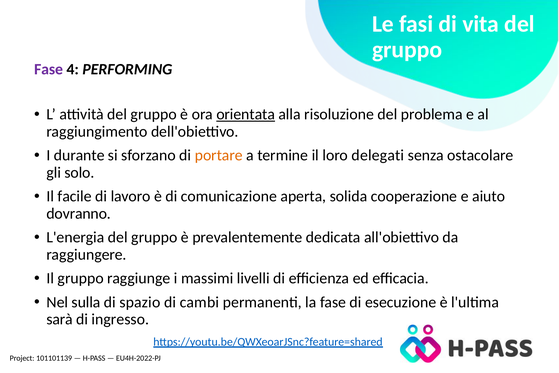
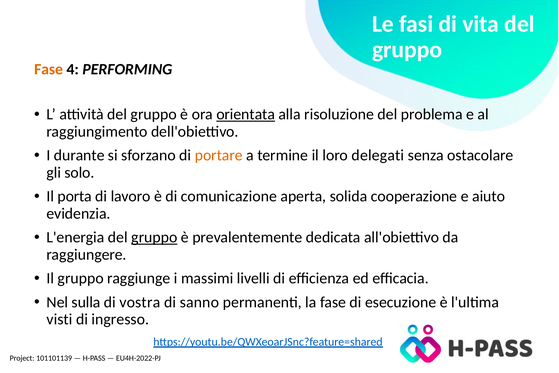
Fase at (49, 69) colour: purple -> orange
facile: facile -> porta
dovranno: dovranno -> evidenzia
gruppo at (154, 237) underline: none -> present
spazio: spazio -> vostra
cambi: cambi -> sanno
sarà: sarà -> visti
